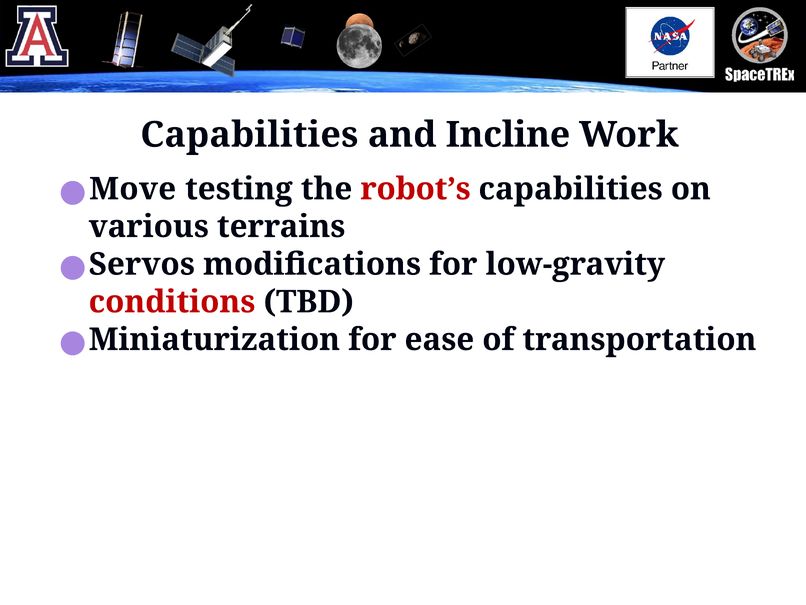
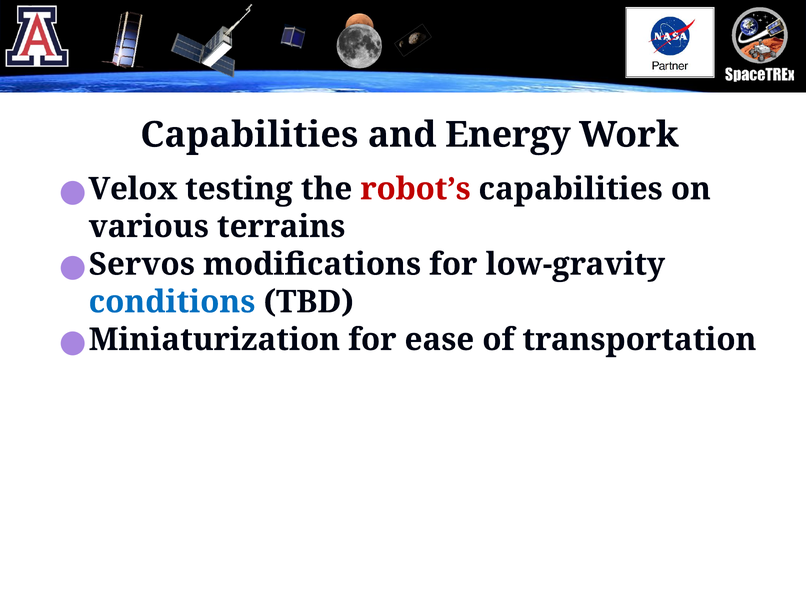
Incline: Incline -> Energy
Move: Move -> Velox
conditions colour: red -> blue
